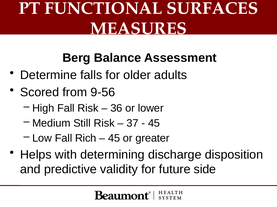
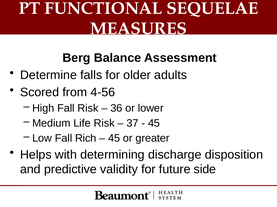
SURFACES: SURFACES -> SEQUELAE
9-56: 9-56 -> 4-56
Still: Still -> Life
